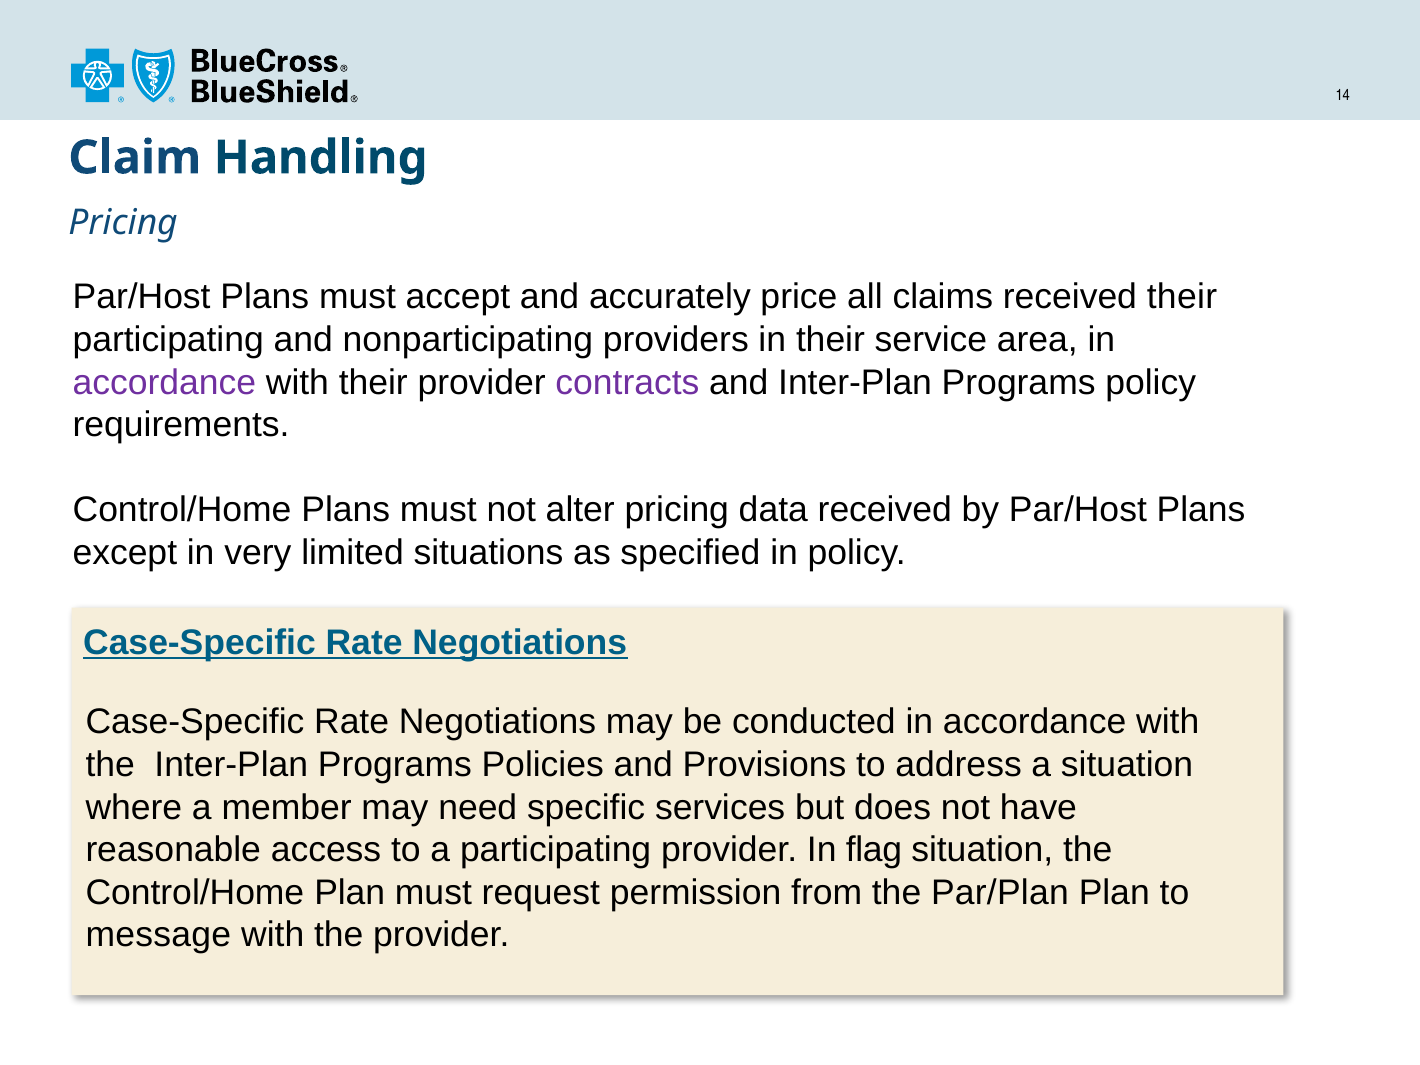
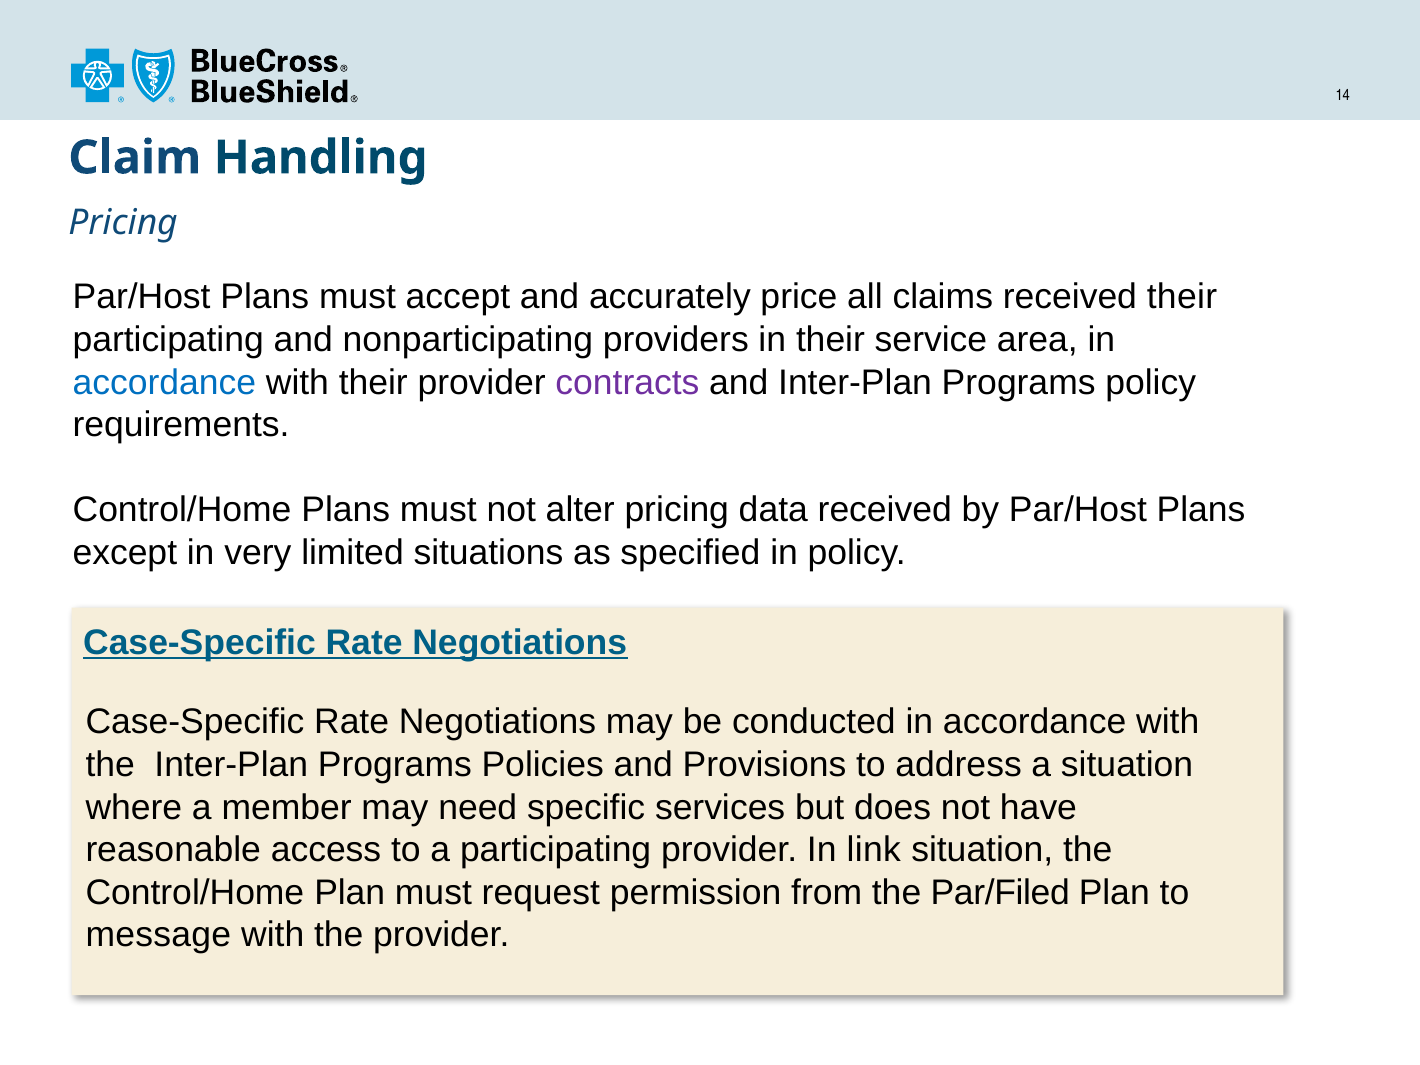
accordance at (164, 382) colour: purple -> blue
flag: flag -> link
Par/Plan: Par/Plan -> Par/Filed
